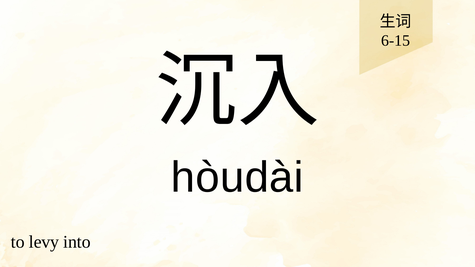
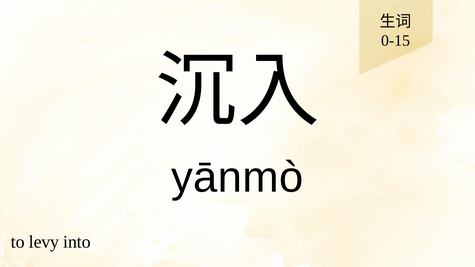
6-15: 6-15 -> 0-15
hòudài: hòudài -> yānmò
